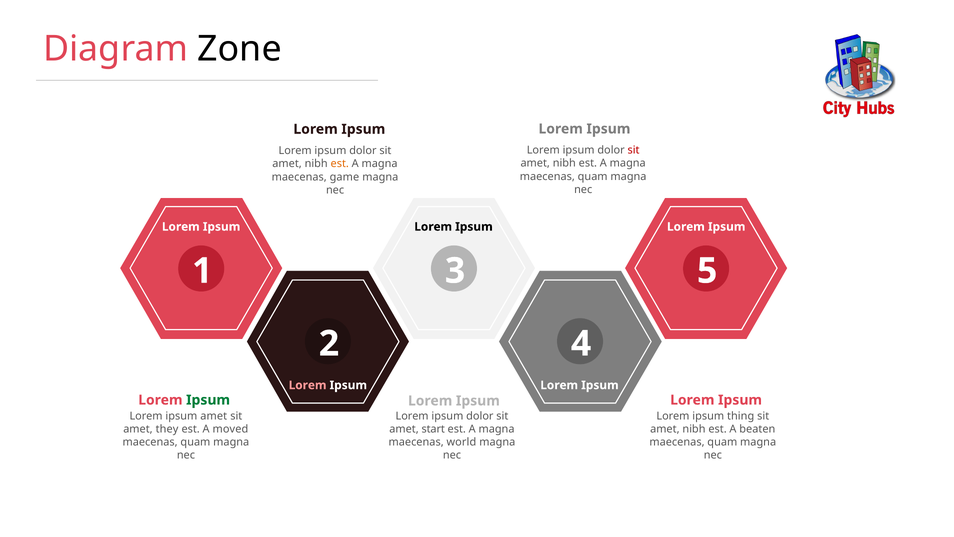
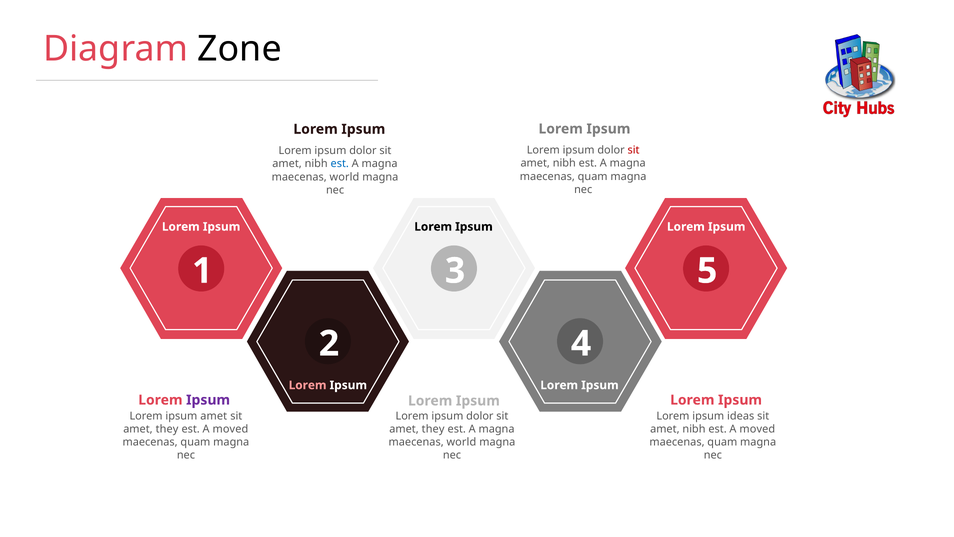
est at (340, 164) colour: orange -> blue
game at (344, 177): game -> world
Ipsum at (208, 400) colour: green -> purple
thing: thing -> ideas
nibh est A beaten: beaten -> moved
start at (433, 429): start -> they
